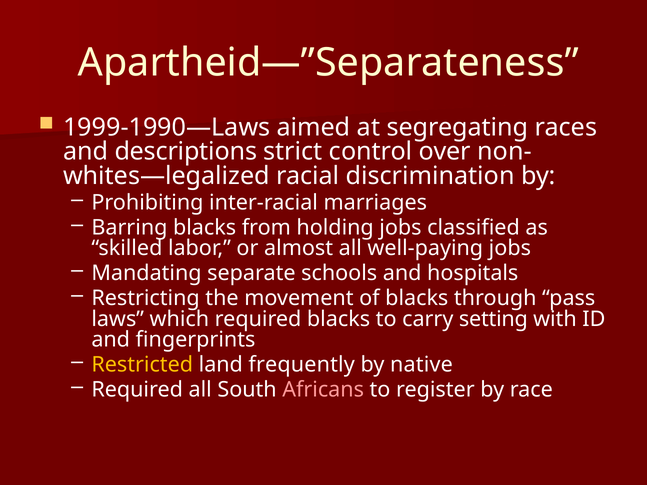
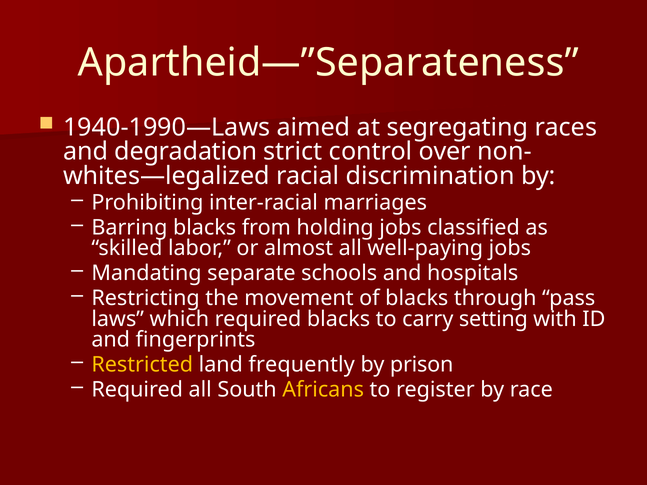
1999-1990—Laws: 1999-1990—Laws -> 1940-1990—Laws
descriptions: descriptions -> degradation
native: native -> prison
Africans colour: pink -> yellow
